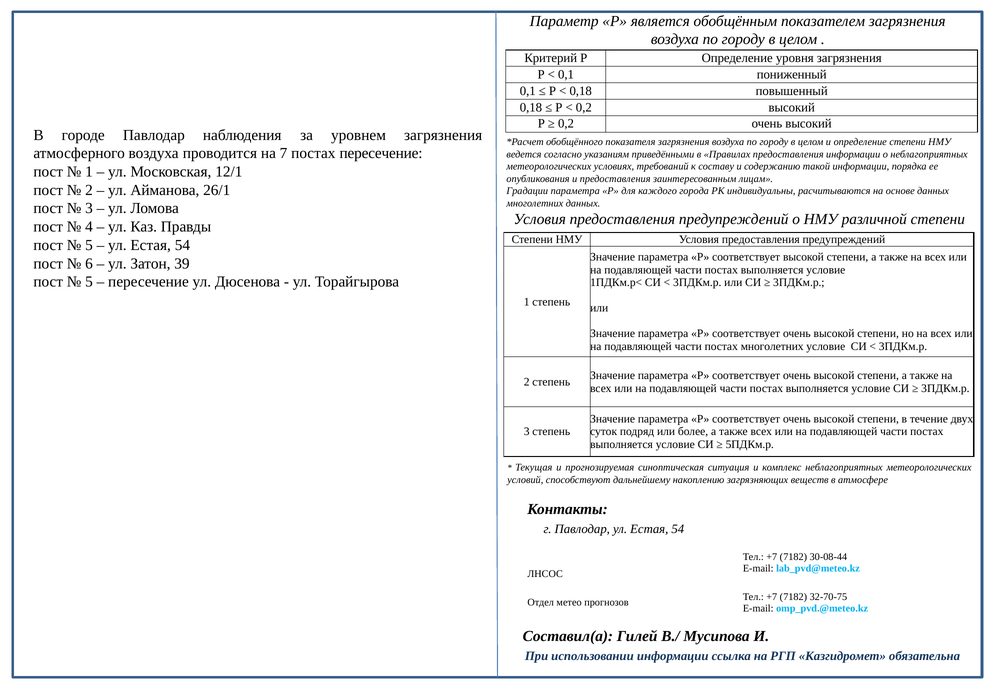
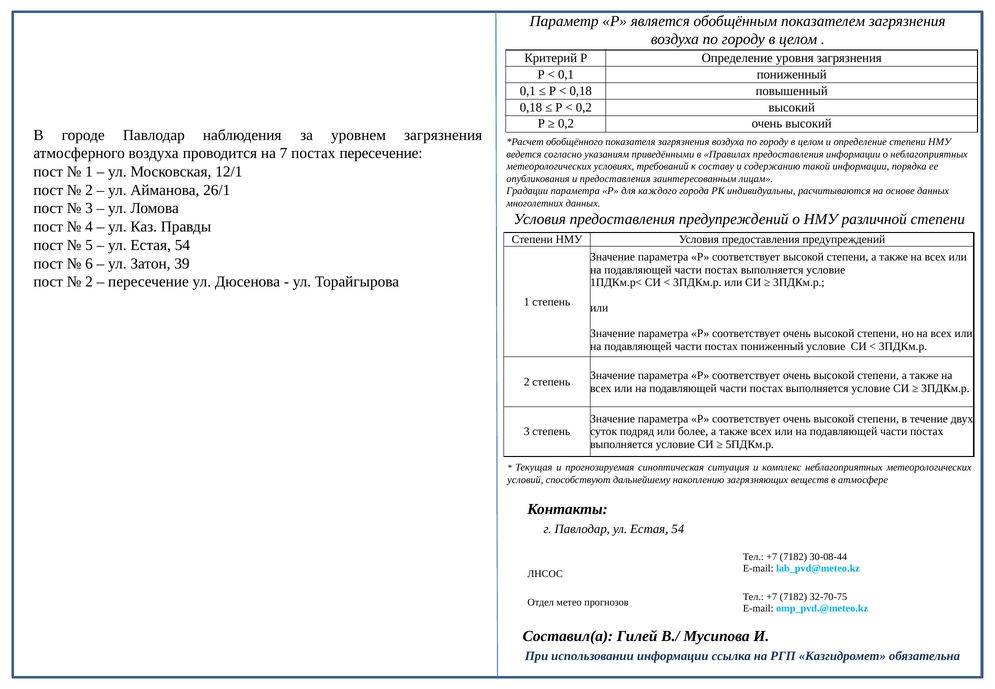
5 at (89, 282): 5 -> 2
постах многолетних: многолетних -> пониженный
